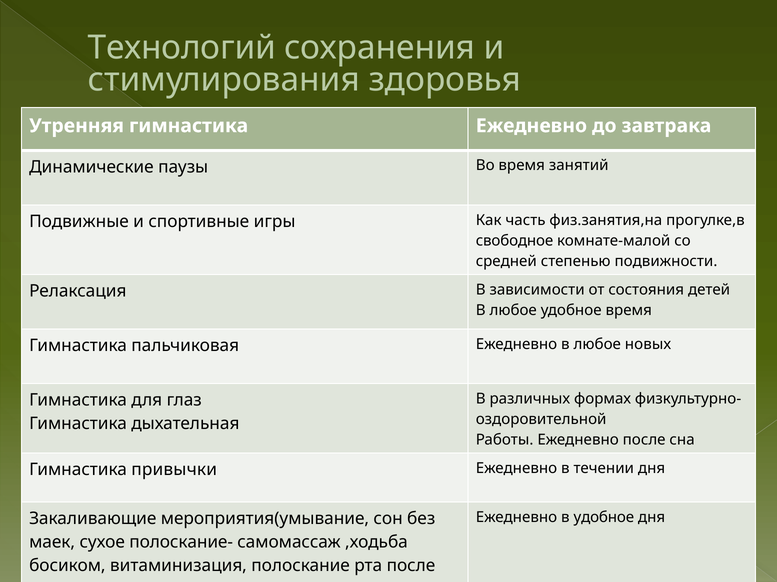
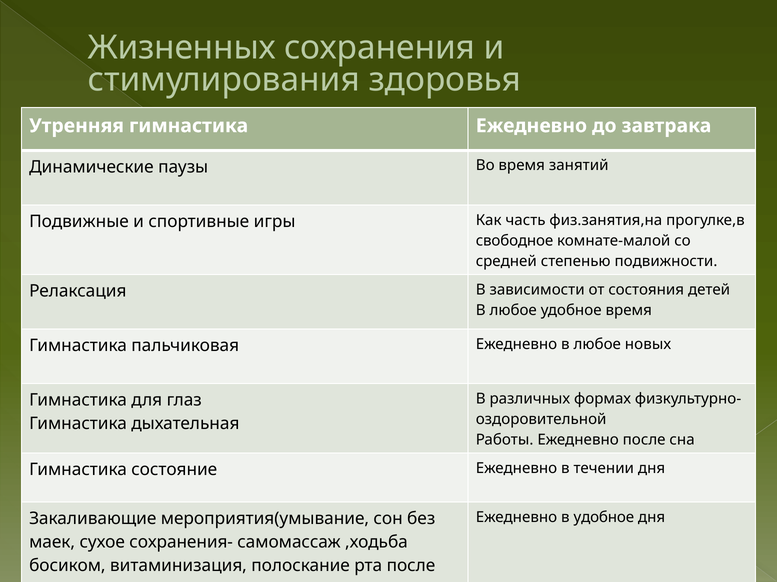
Технологий: Технологий -> Жизненных
привычки: привычки -> состояние
полоскание-: полоскание- -> сохранения-
